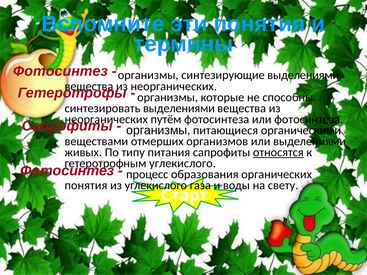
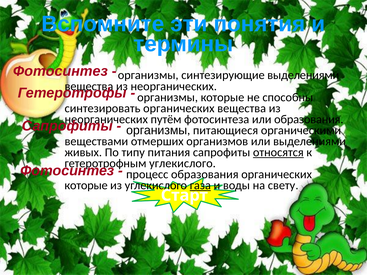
синтезировать выделениями: выделениями -> органических
или фотосинтеза: фотосинтеза -> образования
понятия at (86, 186): понятия -> которые
газа underline: none -> present
